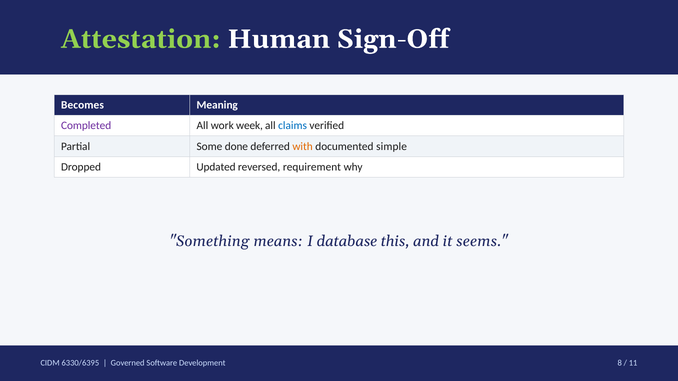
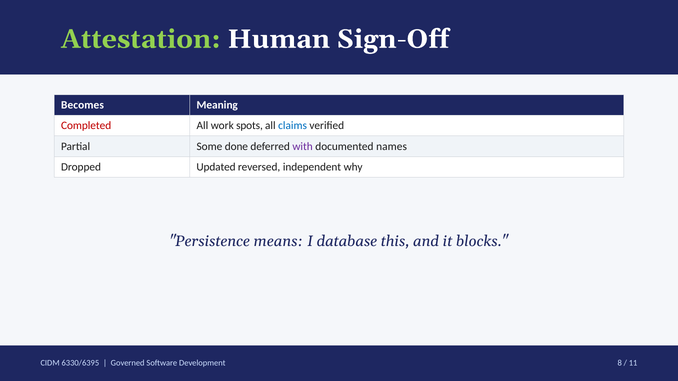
Completed colour: purple -> red
week: week -> spots
with colour: orange -> purple
simple: simple -> names
requirement: requirement -> independent
Something: Something -> Persistence
seems: seems -> blocks
